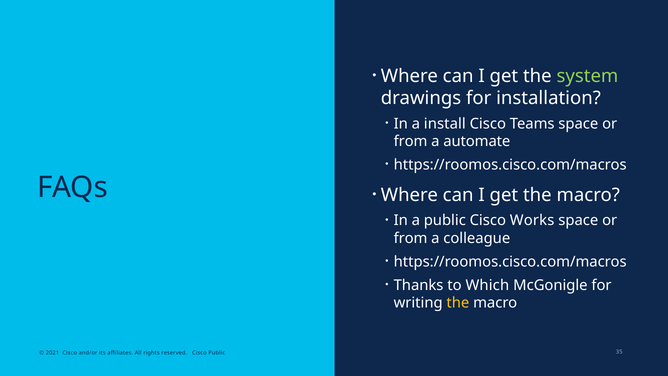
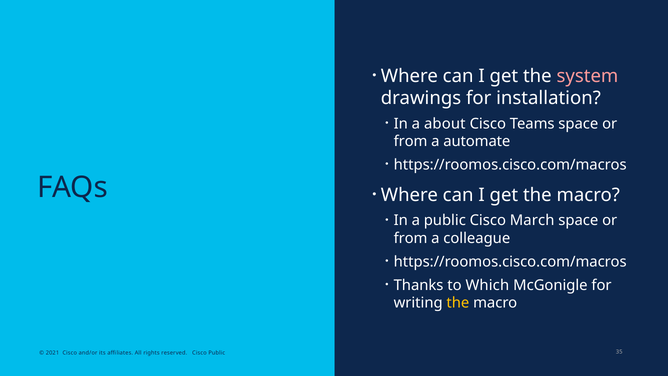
system colour: light green -> pink
install: install -> about
Works: Works -> March
